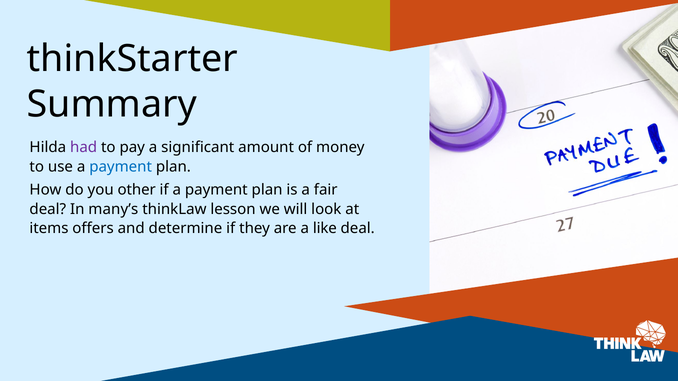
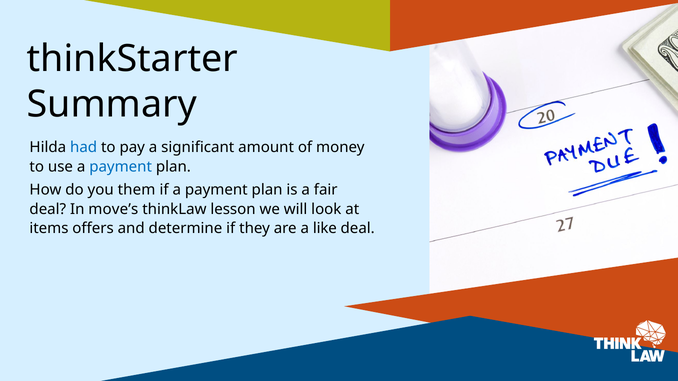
had colour: purple -> blue
other: other -> them
many’s: many’s -> move’s
